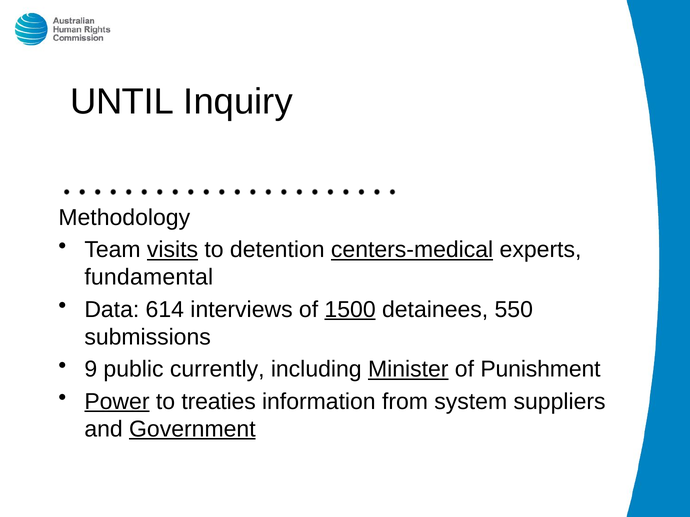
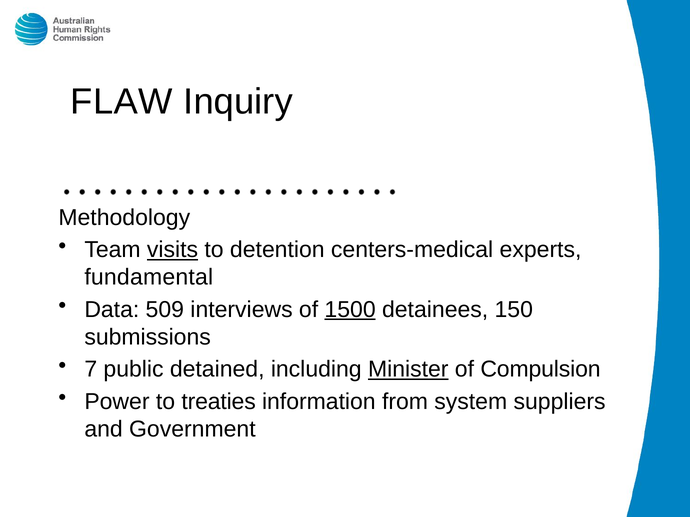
UNTIL: UNTIL -> FLAW
centers-medical underline: present -> none
614: 614 -> 509
550: 550 -> 150
9: 9 -> 7
currently: currently -> detained
Punishment: Punishment -> Compulsion
Power underline: present -> none
Government underline: present -> none
